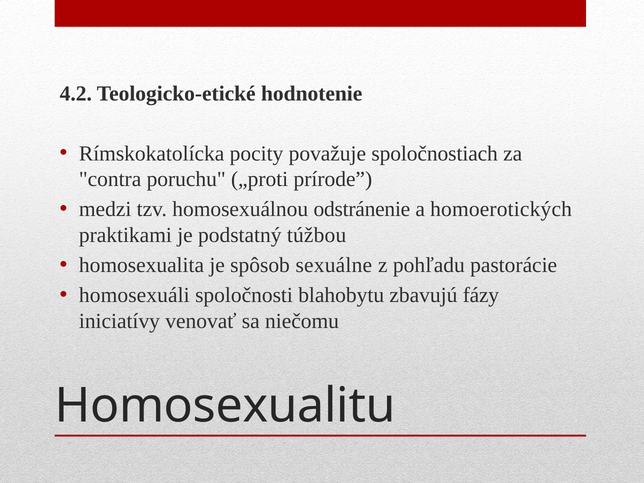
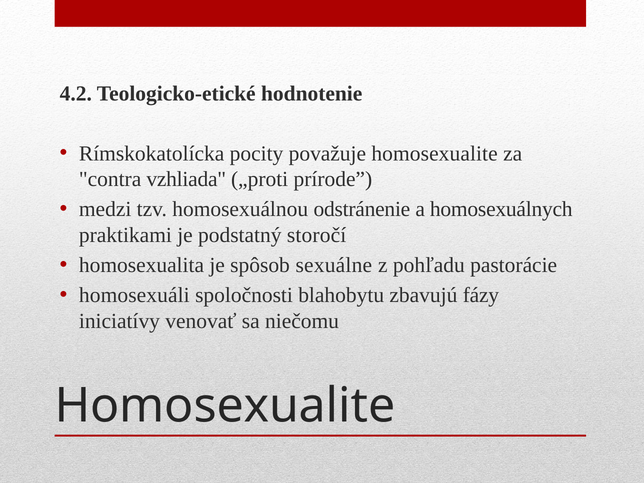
považuje spoločnostiach: spoločnostiach -> homosexualite
poruchu: poruchu -> vzhliada
homoerotických: homoerotických -> homosexuálnych
túžbou: túžbou -> storočí
Homosexualitu at (225, 406): Homosexualitu -> Homosexualite
